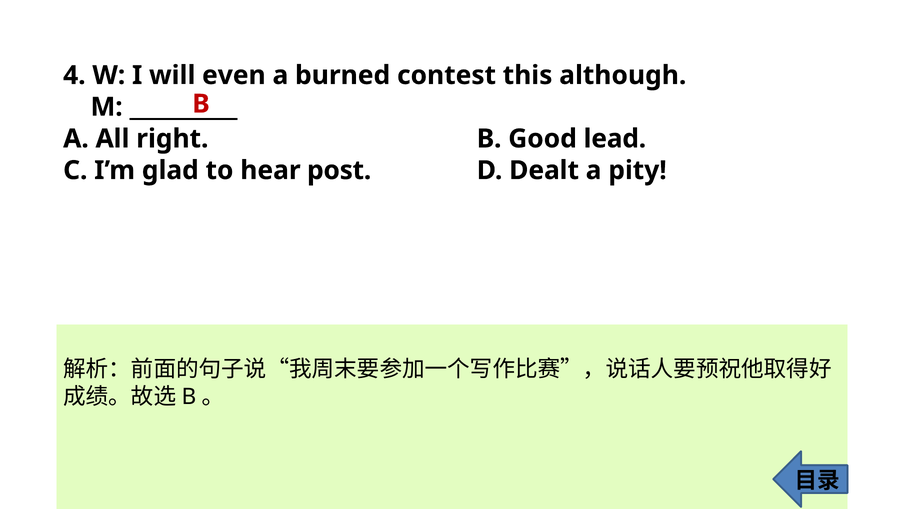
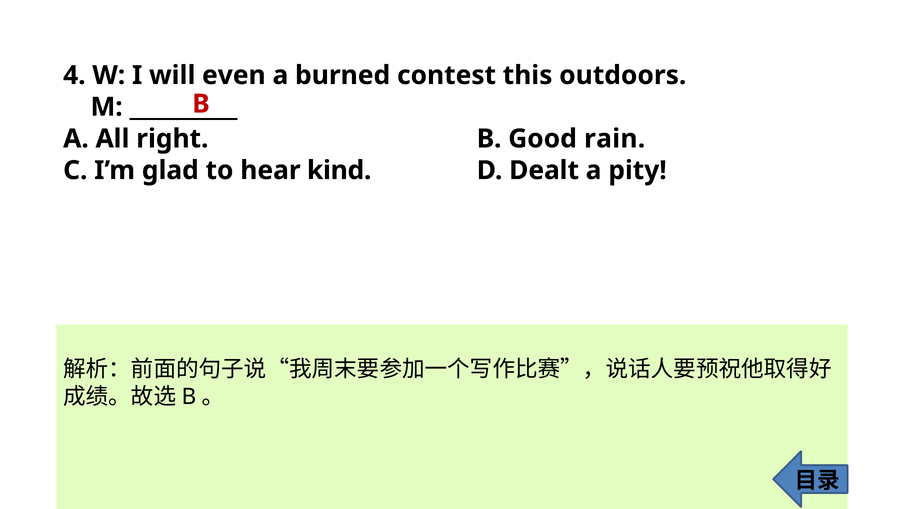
although: although -> outdoors
lead: lead -> rain
post: post -> kind
